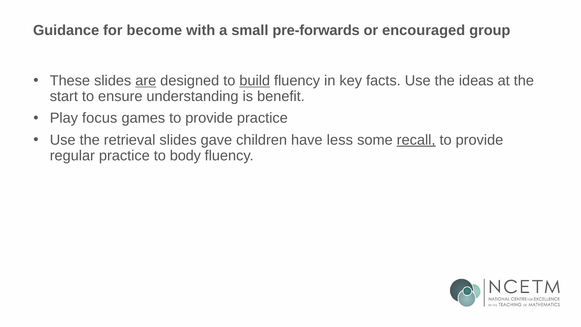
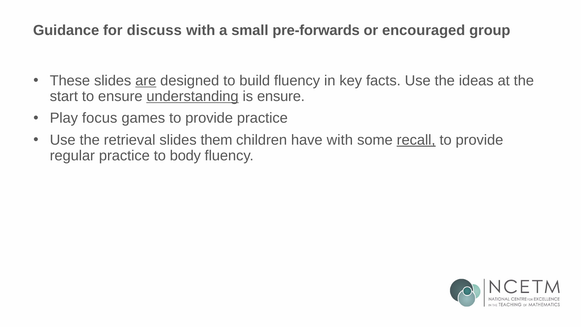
become: become -> discuss
build underline: present -> none
understanding underline: none -> present
is benefit: benefit -> ensure
gave: gave -> them
have less: less -> with
